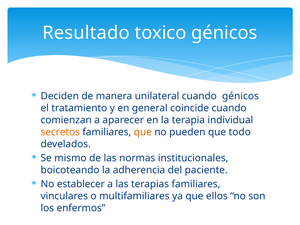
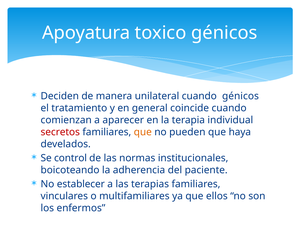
Resultado: Resultado -> Apoyatura
secretos colour: orange -> red
todo: todo -> haya
mismo: mismo -> control
